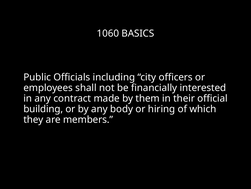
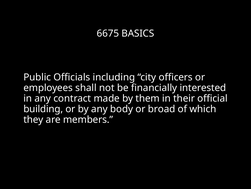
1060: 1060 -> 6675
hiring: hiring -> broad
